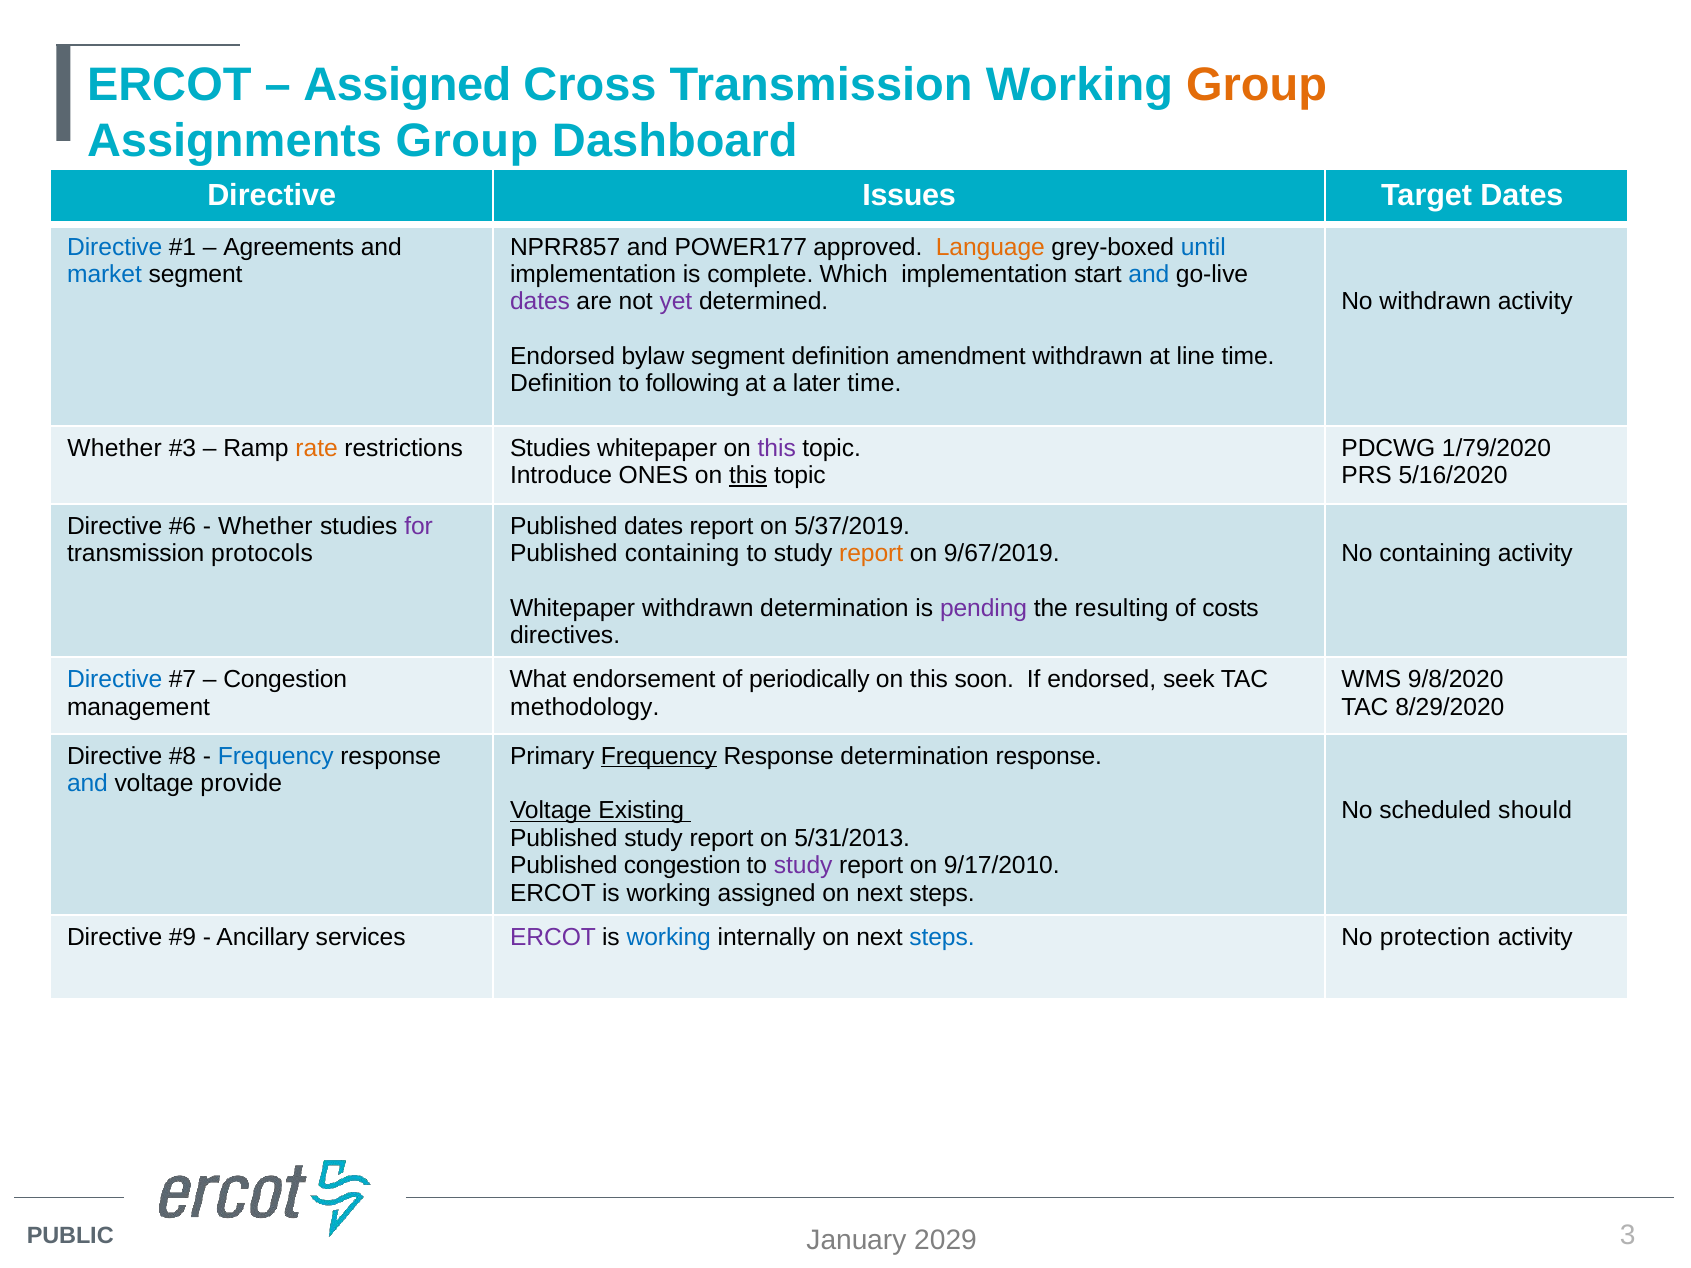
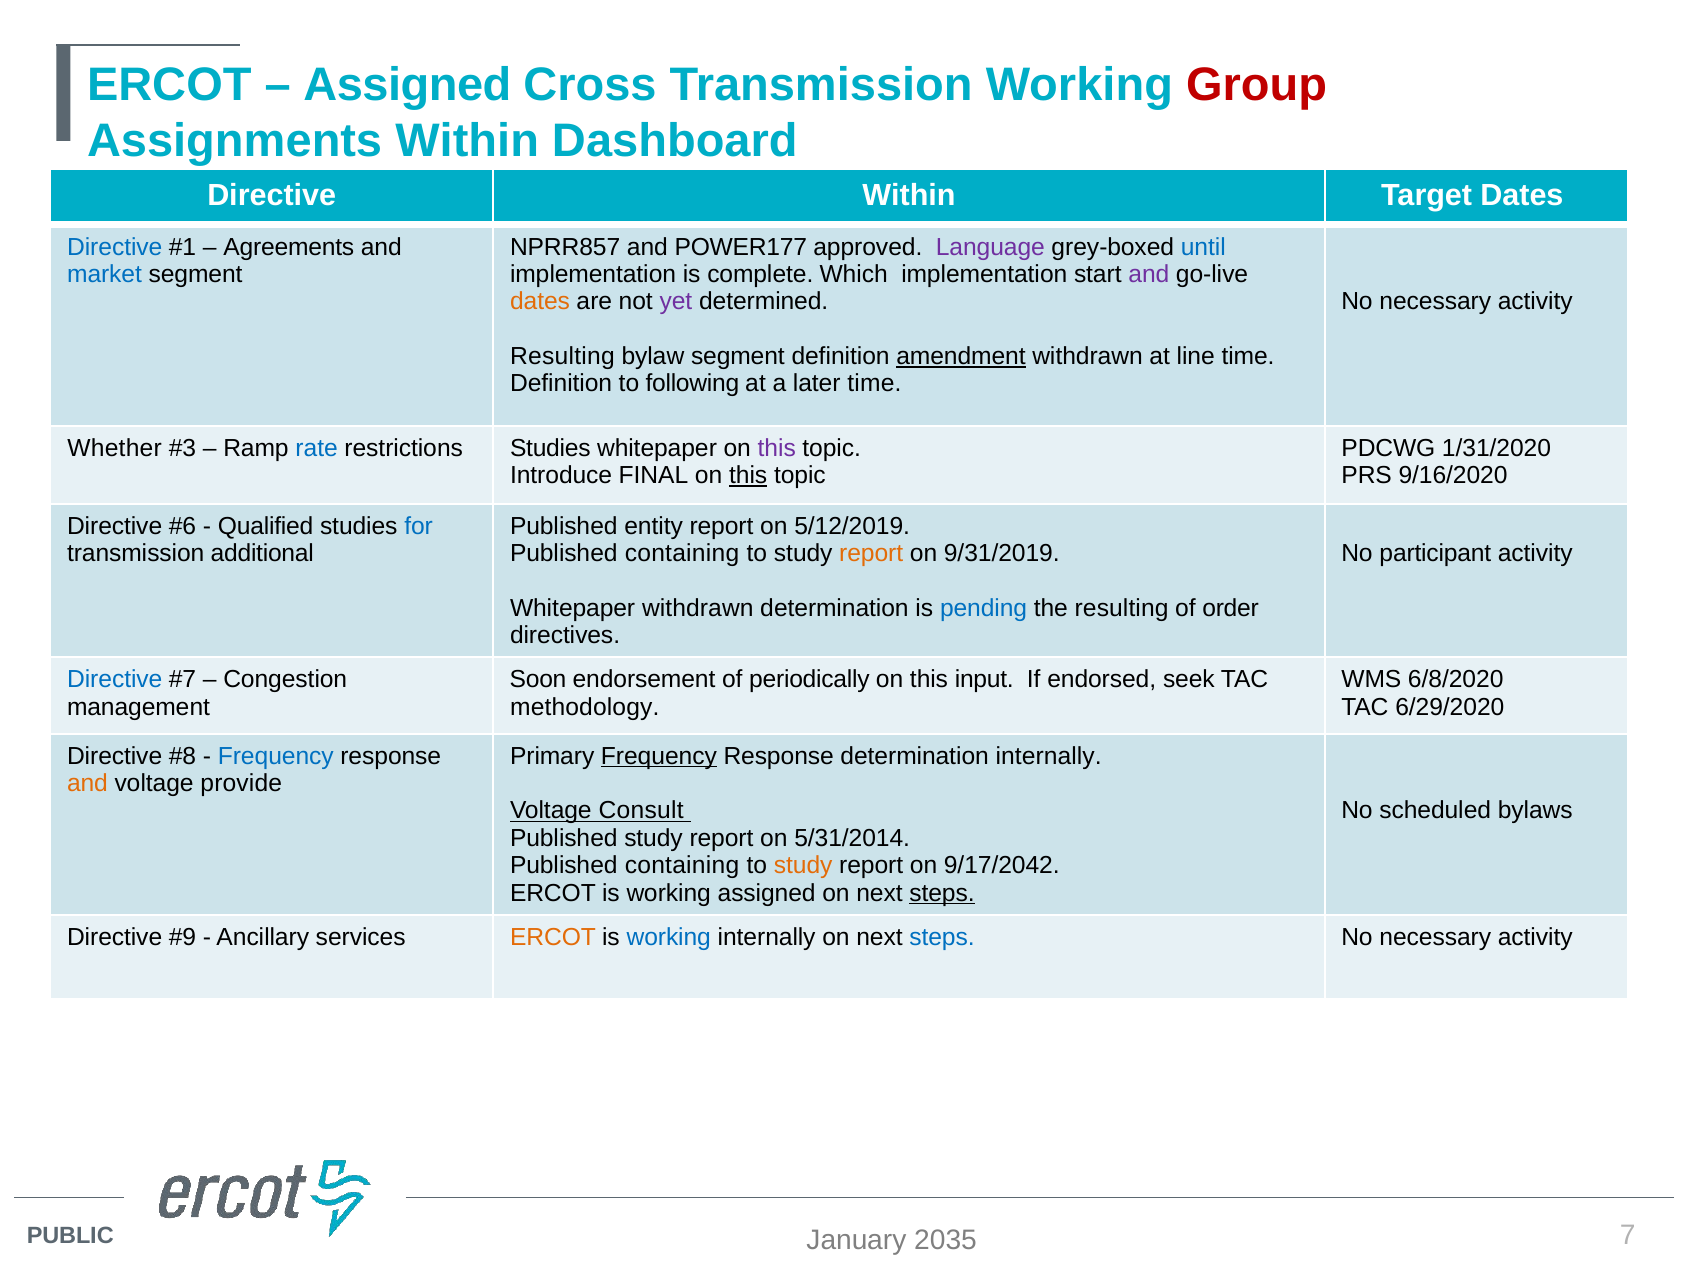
Group at (1256, 85) colour: orange -> red
Assignments Group: Group -> Within
Directive Issues: Issues -> Within
Language colour: orange -> purple
and at (1149, 274) colour: blue -> purple
dates at (540, 302) colour: purple -> orange
withdrawn at (1435, 302): withdrawn -> necessary
Endorsed at (563, 357): Endorsed -> Resulting
amendment underline: none -> present
rate colour: orange -> blue
1/79/2020: 1/79/2020 -> 1/31/2020
ONES: ONES -> FINAL
5/16/2020: 5/16/2020 -> 9/16/2020
Whether at (265, 526): Whether -> Qualified
for colour: purple -> blue
Published dates: dates -> entity
5/37/2019: 5/37/2019 -> 5/12/2019
protocols: protocols -> additional
9/67/2019: 9/67/2019 -> 9/31/2019
No containing: containing -> participant
pending colour: purple -> blue
costs: costs -> order
What: What -> Soon
soon: soon -> input
9/8/2020: 9/8/2020 -> 6/8/2020
8/29/2020: 8/29/2020 -> 6/29/2020
determination response: response -> internally
and at (88, 784) colour: blue -> orange
Existing: Existing -> Consult
should: should -> bylaws
5/31/2013: 5/31/2013 -> 5/31/2014
congestion at (682, 866): congestion -> containing
study at (803, 866) colour: purple -> orange
9/17/2010: 9/17/2010 -> 9/17/2042
steps at (942, 893) underline: none -> present
ERCOT at (553, 937) colour: purple -> orange
protection at (1435, 937): protection -> necessary
3: 3 -> 7
2029: 2029 -> 2035
